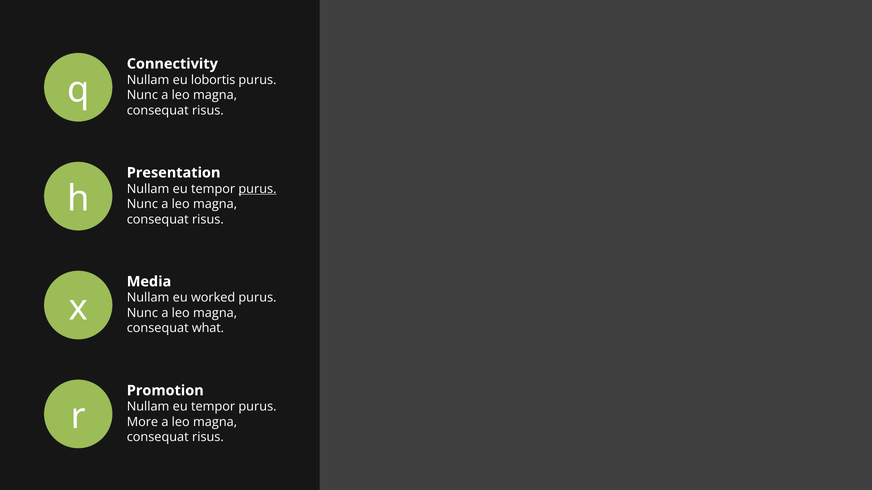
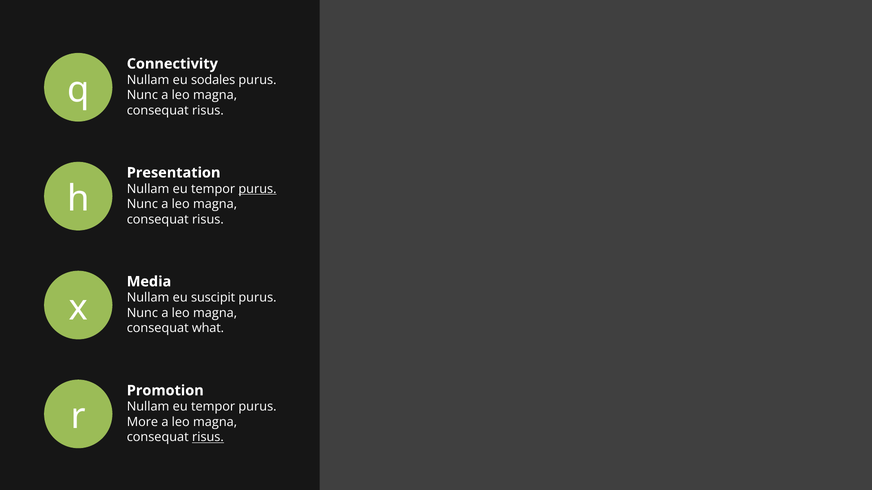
lobortis: lobortis -> sodales
worked: worked -> suscipit
risus at (208, 438) underline: none -> present
